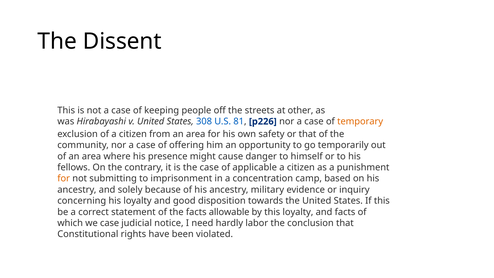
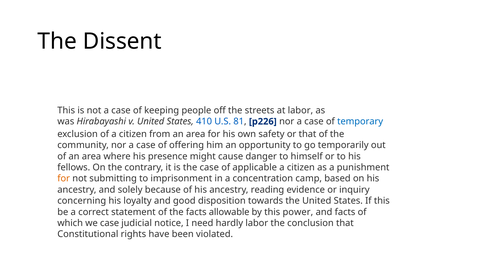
at other: other -> labor
308: 308 -> 410
temporary colour: orange -> blue
military: military -> reading
this loyalty: loyalty -> power
